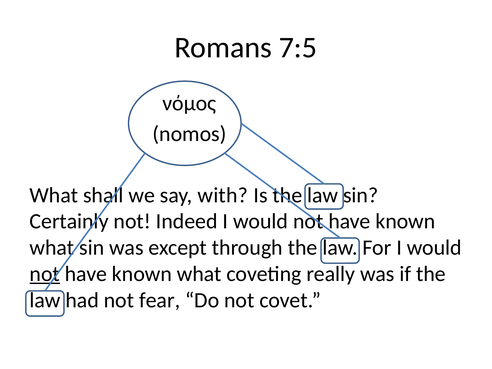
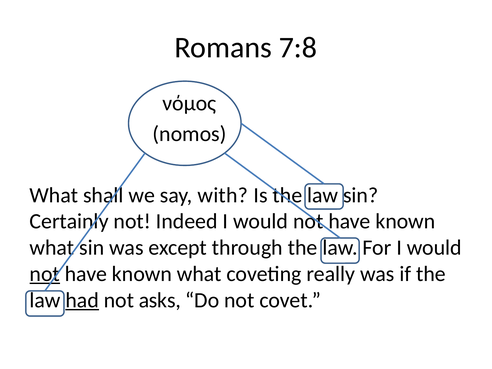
7:5: 7:5 -> 7:8
had underline: none -> present
fear: fear -> asks
